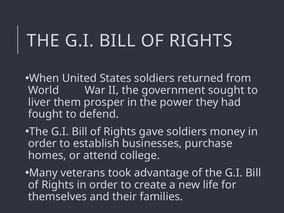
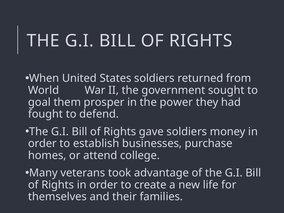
liver: liver -> goal
